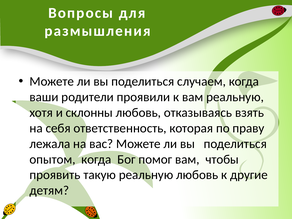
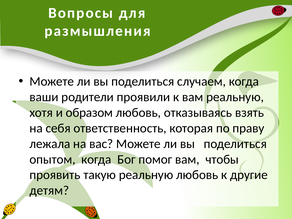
склонны: склонны -> образом
